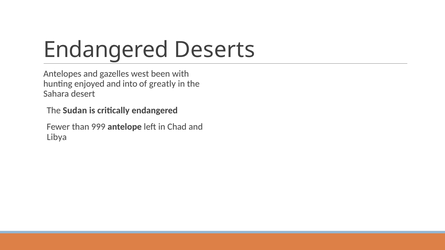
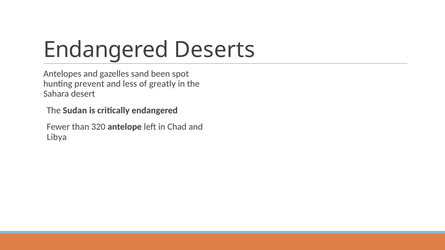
west: west -> sand
with: with -> spot
enjoyed: enjoyed -> prevent
into: into -> less
999: 999 -> 320
